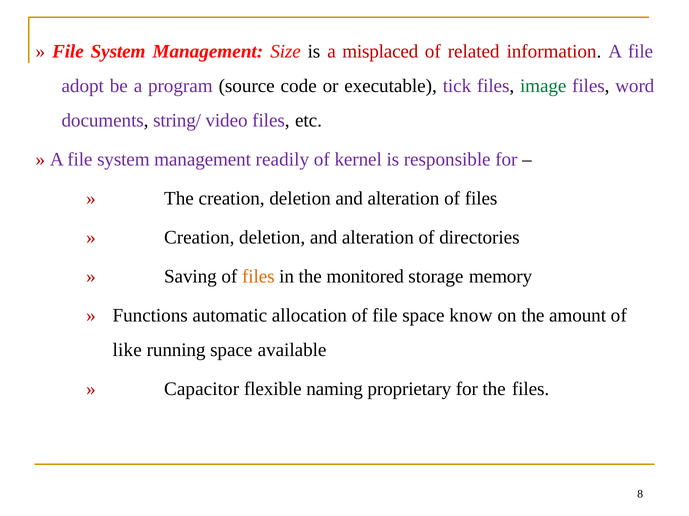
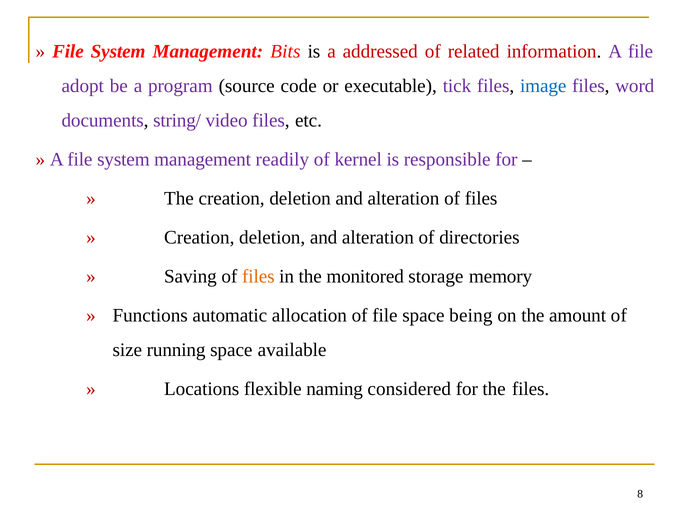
Size: Size -> Bits
misplaced: misplaced -> addressed
image colour: green -> blue
know: know -> being
like: like -> size
Capacitor: Capacitor -> Locations
proprietary: proprietary -> considered
